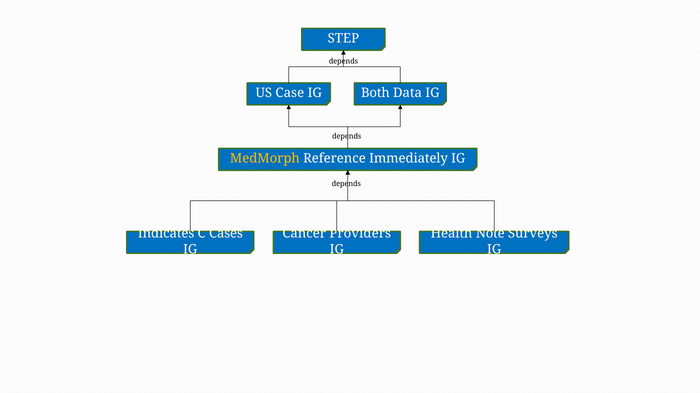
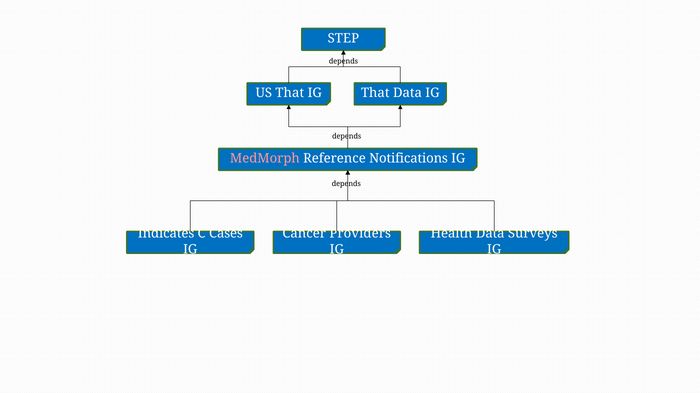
US Case: Case -> That
IG Both: Both -> That
MedMorph colour: yellow -> pink
Immediately: Immediately -> Notifications
Health Note: Note -> Data
